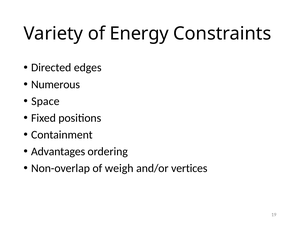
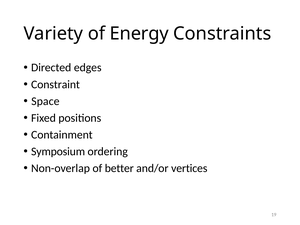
Numerous: Numerous -> Constraint
Advantages: Advantages -> Symposium
weigh: weigh -> better
